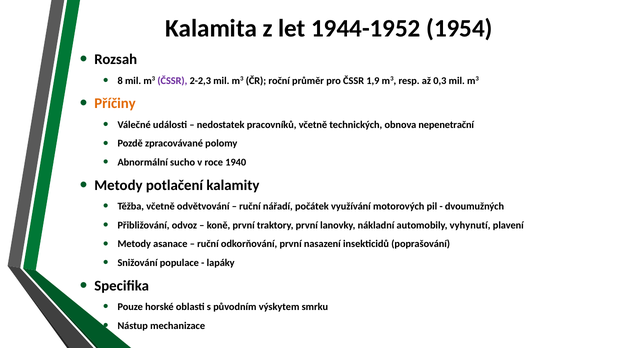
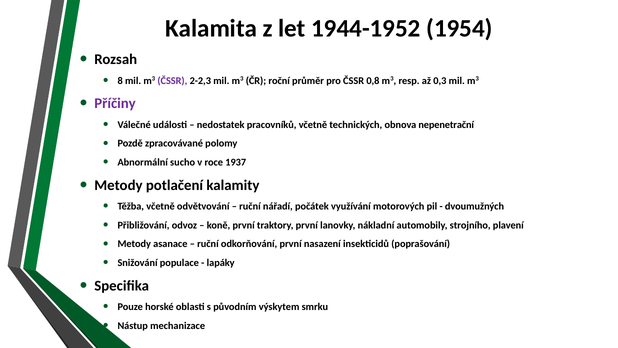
1,9: 1,9 -> 0,8
Příčiny colour: orange -> purple
1940: 1940 -> 1937
vyhynutí: vyhynutí -> strojního
